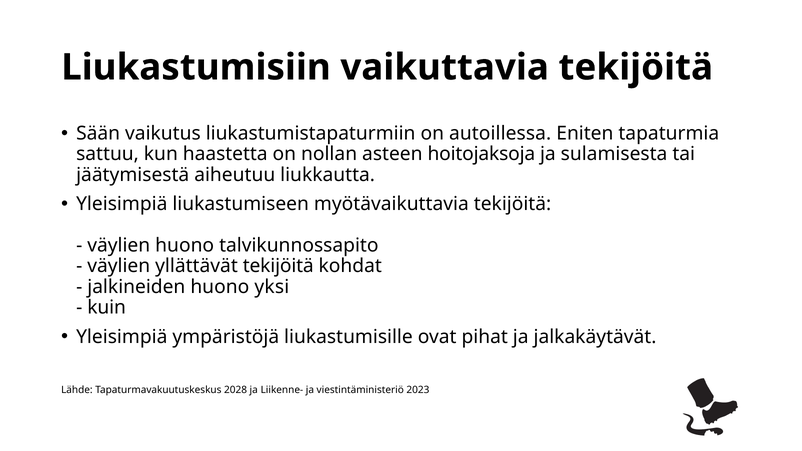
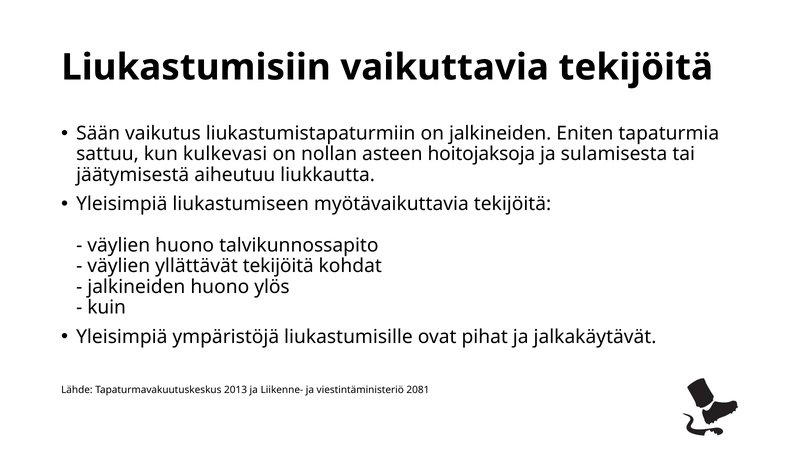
on autoillessa: autoillessa -> jalkineiden
haastetta: haastetta -> kulkevasi
yksi: yksi -> ylös
2028: 2028 -> 2013
2023: 2023 -> 2081
